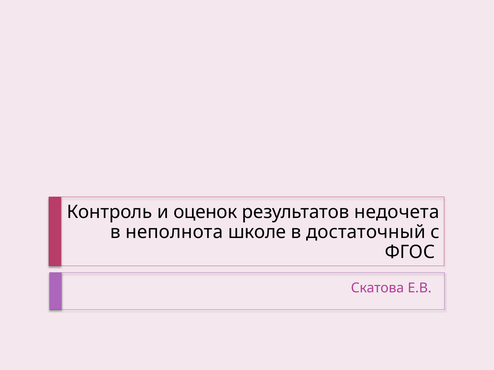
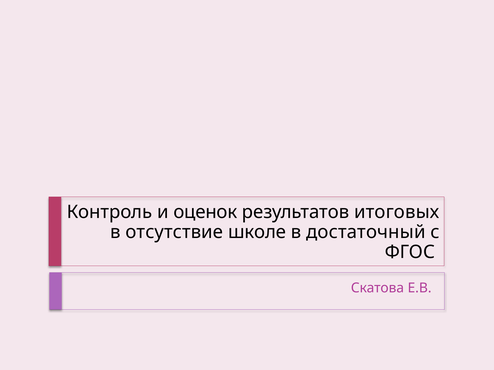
недочета: недочета -> итоговых
неполнота: неполнота -> отсутствие
